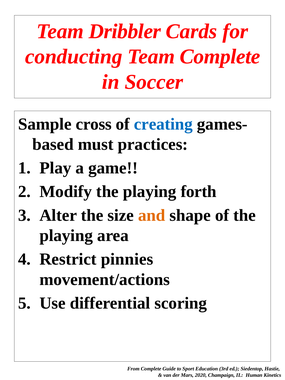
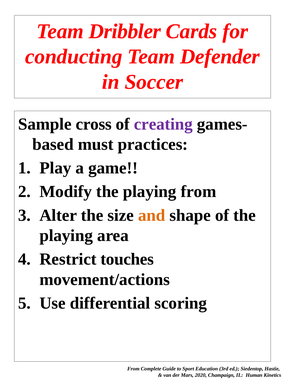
Team Complete: Complete -> Defender
creating colour: blue -> purple
playing forth: forth -> from
pinnies: pinnies -> touches
